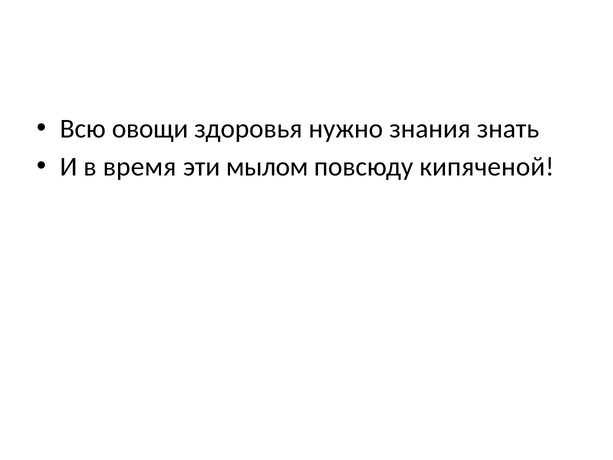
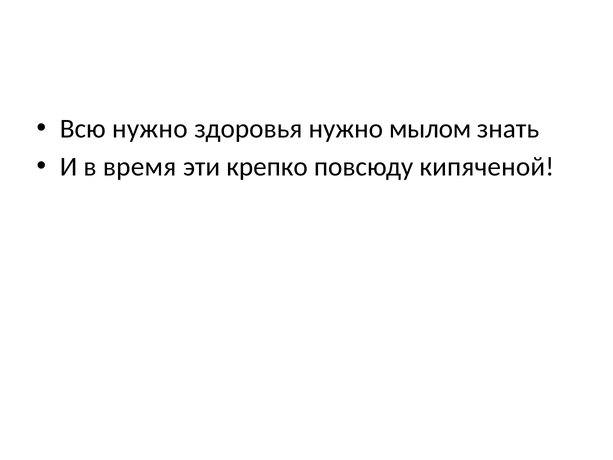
Всю овощи: овощи -> нужно
знания: знания -> мылом
мылом: мылом -> крепко
